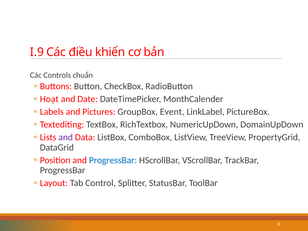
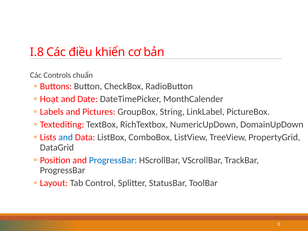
I.9: I.9 -> I.8
Event: Event -> String
and at (66, 137) colour: purple -> blue
